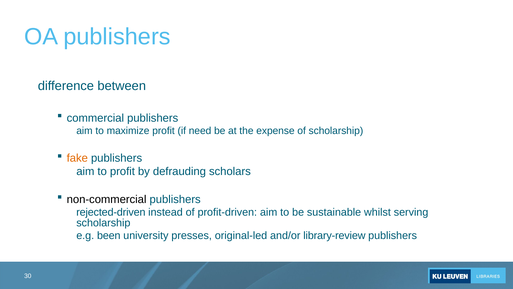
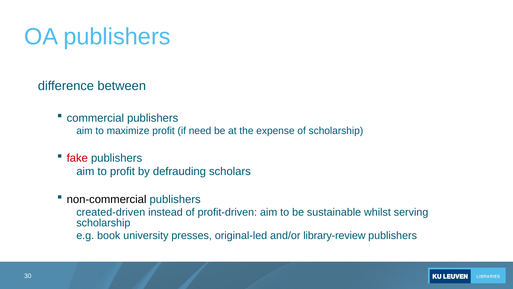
fake colour: orange -> red
rejected-driven: rejected-driven -> created-driven
been: been -> book
